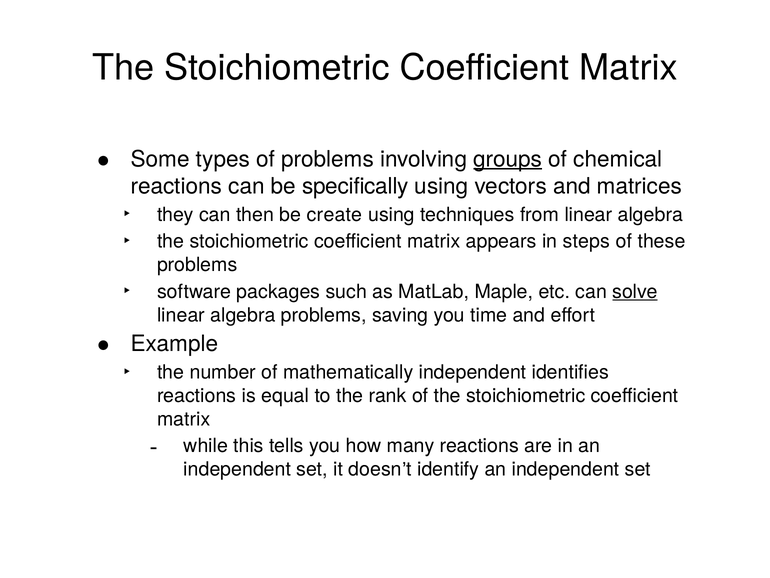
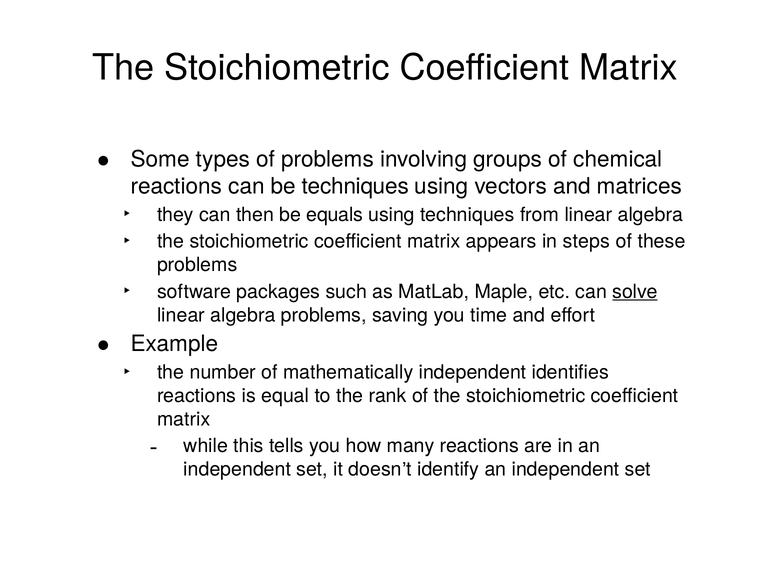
groups underline: present -> none
be specifically: specifically -> techniques
create: create -> equals
